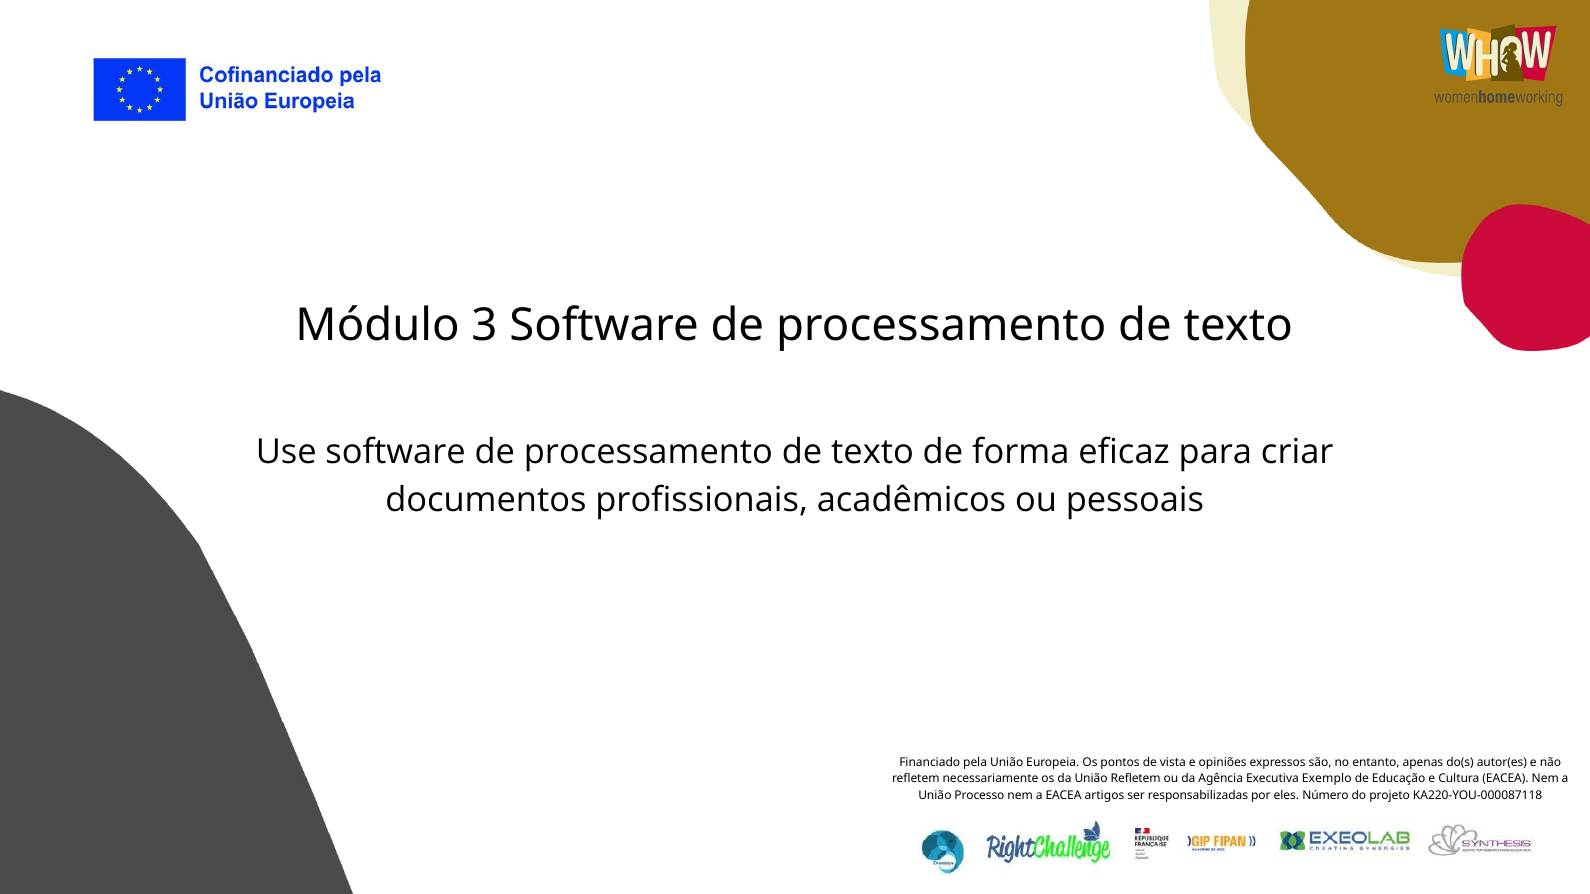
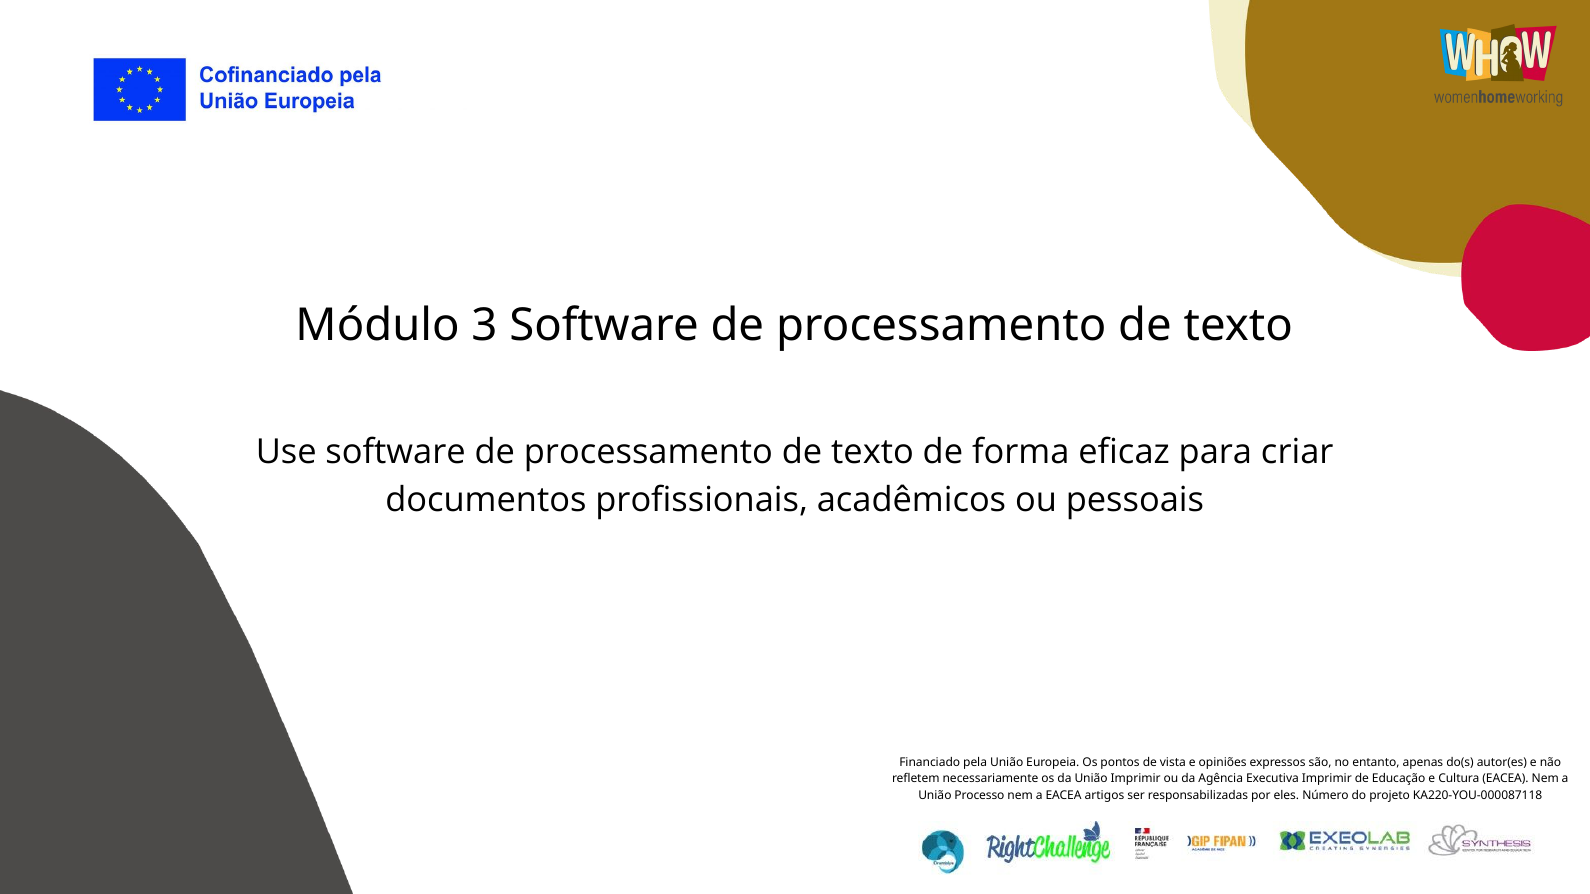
União Refletem: Refletem -> Imprimir
Executiva Exemplo: Exemplo -> Imprimir
